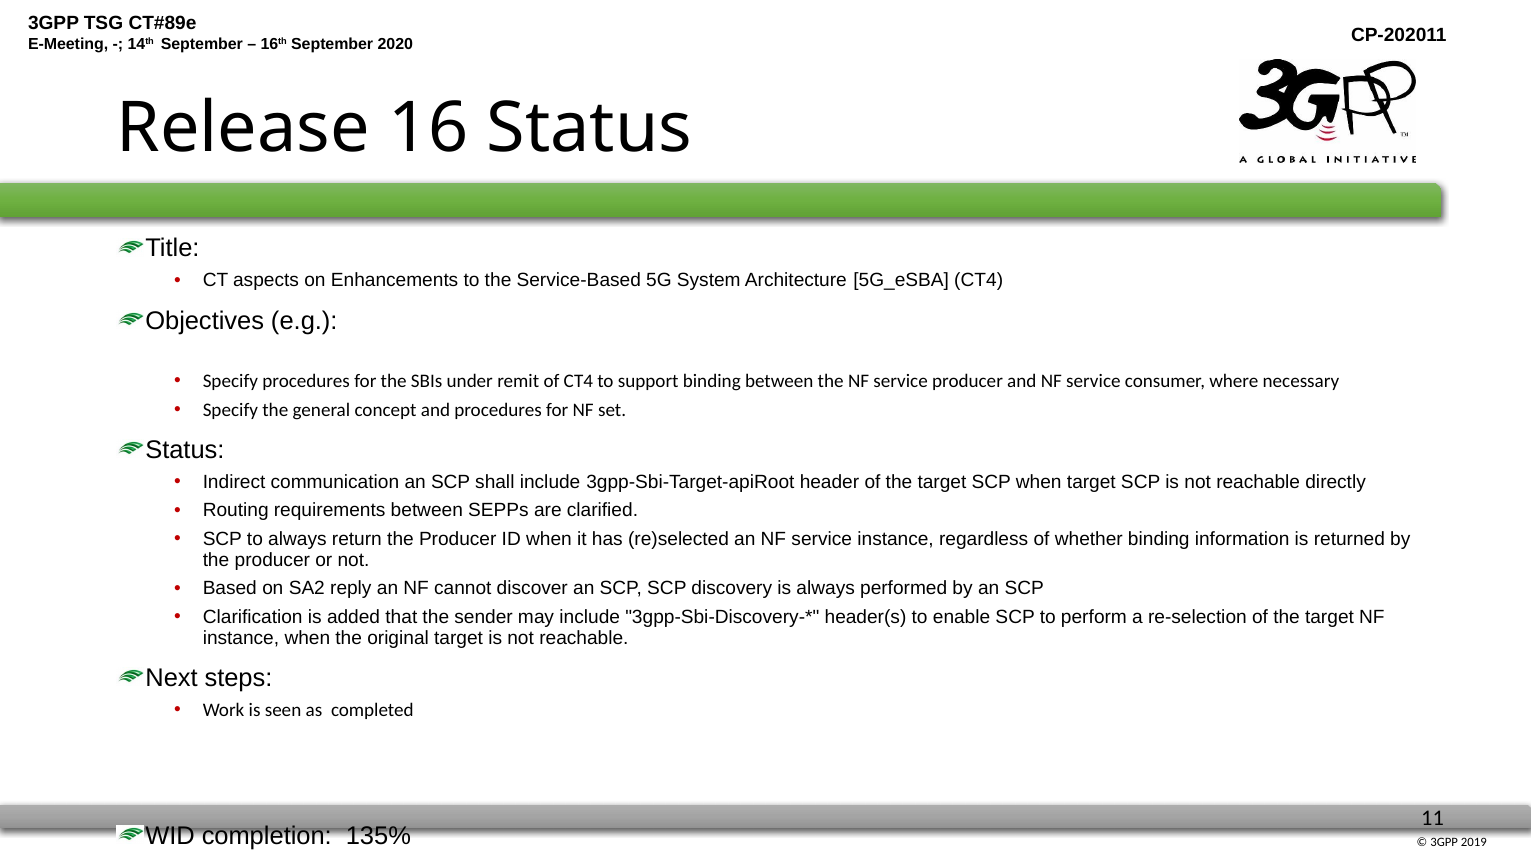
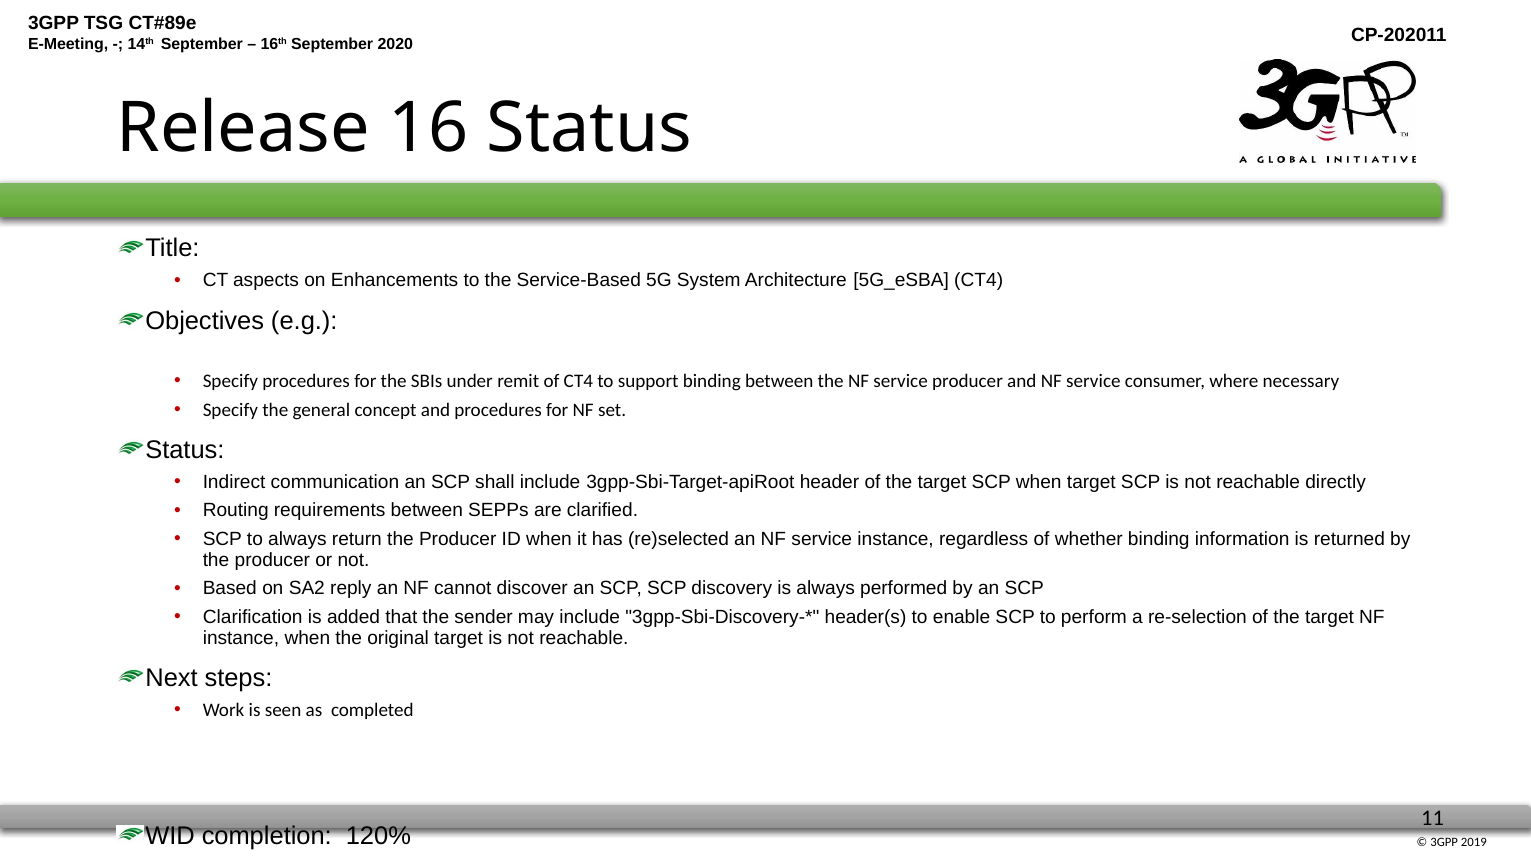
135%: 135% -> 120%
